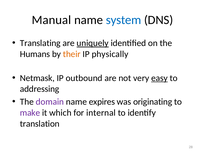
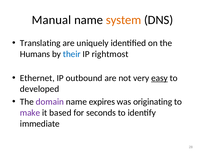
system colour: blue -> orange
uniquely underline: present -> none
their colour: orange -> blue
physically: physically -> rightmost
Netmask: Netmask -> Ethernet
addressing: addressing -> developed
which: which -> based
internal: internal -> seconds
translation: translation -> immediate
